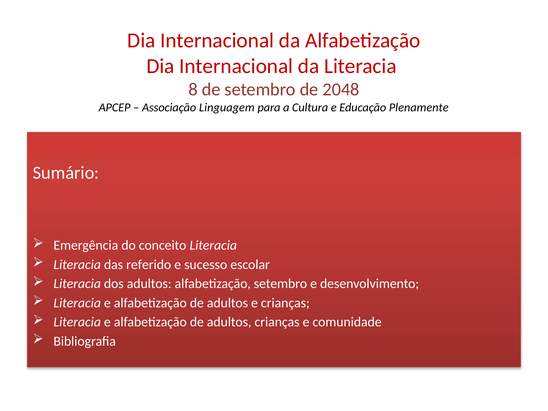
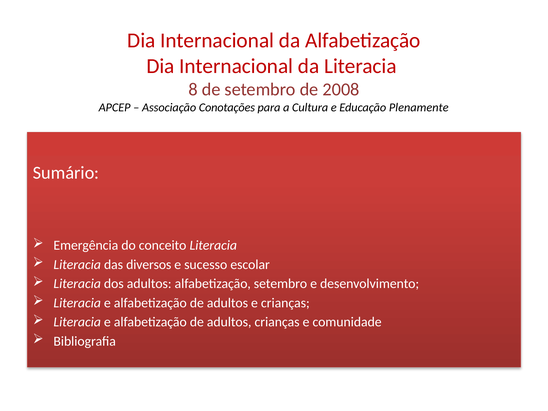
2048: 2048 -> 2008
Linguagem: Linguagem -> Conotações
referido: referido -> diversos
